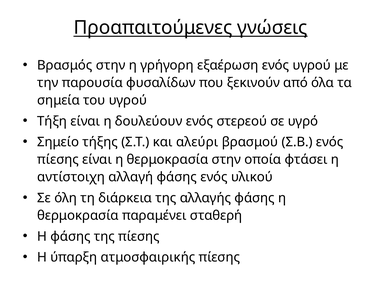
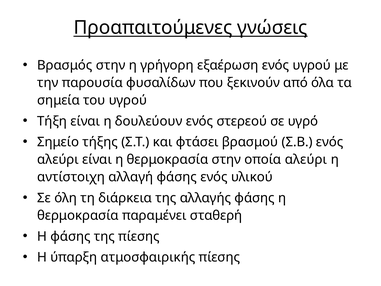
αλεύρι: αλεύρι -> φτάσει
πίεσης at (58, 159): πίεσης -> αλεύρι
οποία φτάσει: φτάσει -> αλεύρι
